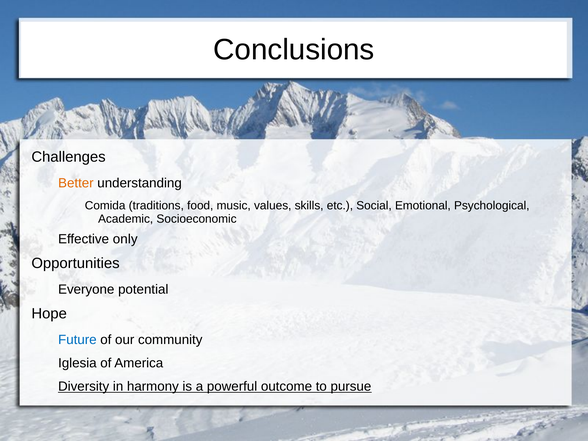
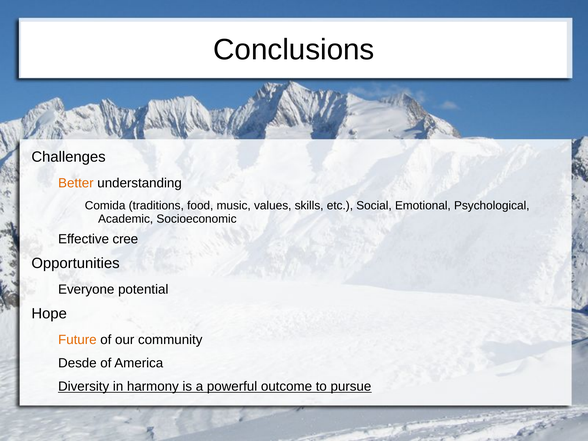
only: only -> cree
Future colour: blue -> orange
Iglesia: Iglesia -> Desde
